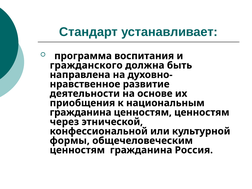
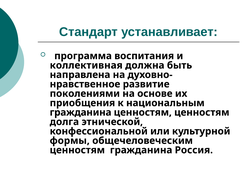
гражданского: гражданского -> коллективная
деятельности: деятельности -> поколениями
через: через -> долга
